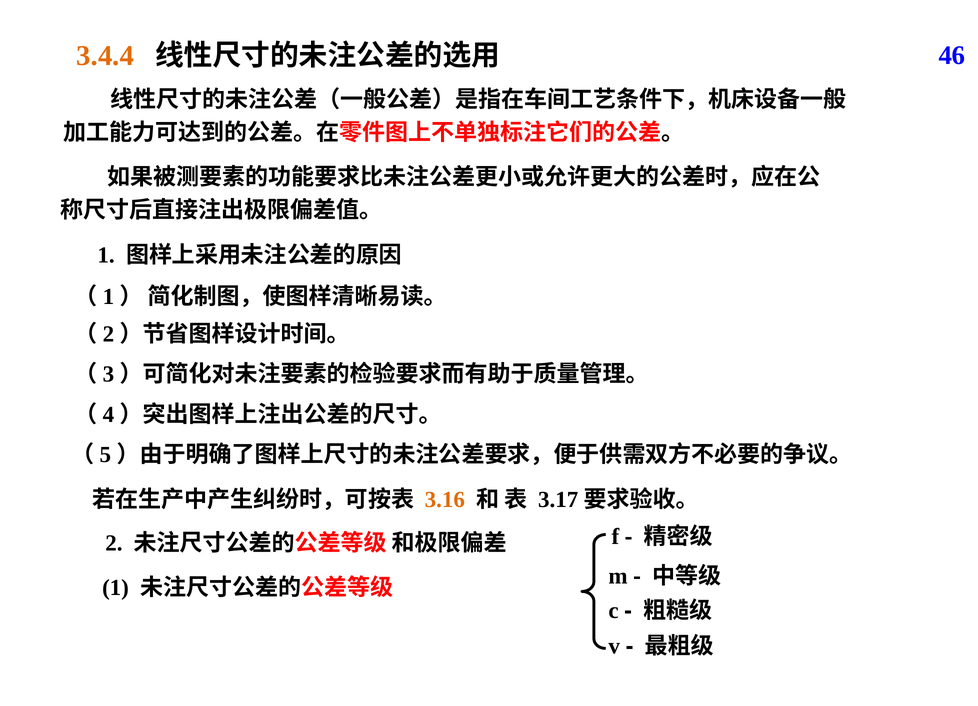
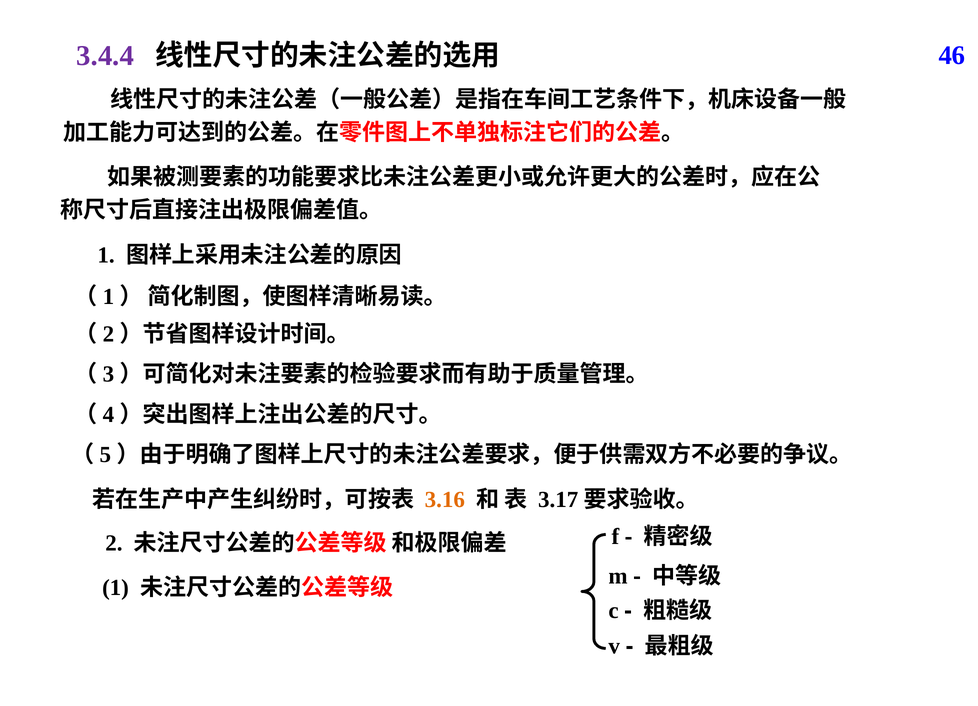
3.4.4 colour: orange -> purple
